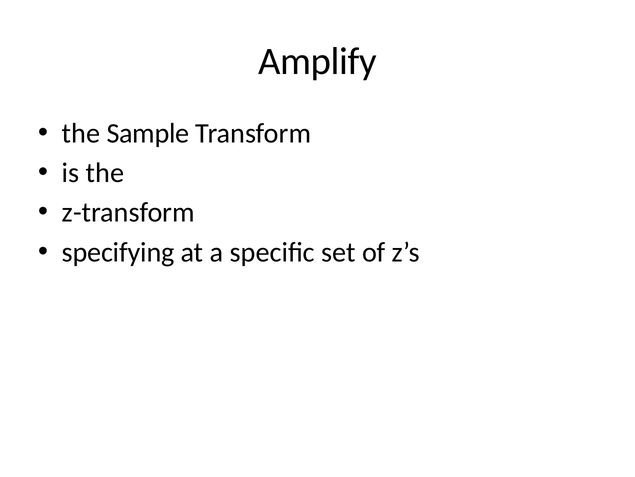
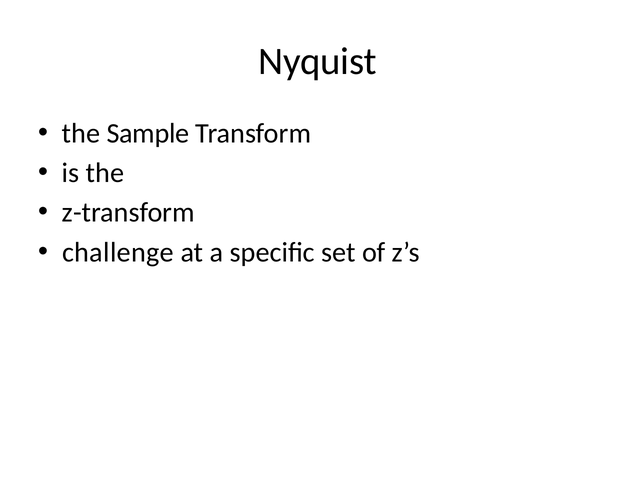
Amplify: Amplify -> Nyquist
specifying: specifying -> challenge
